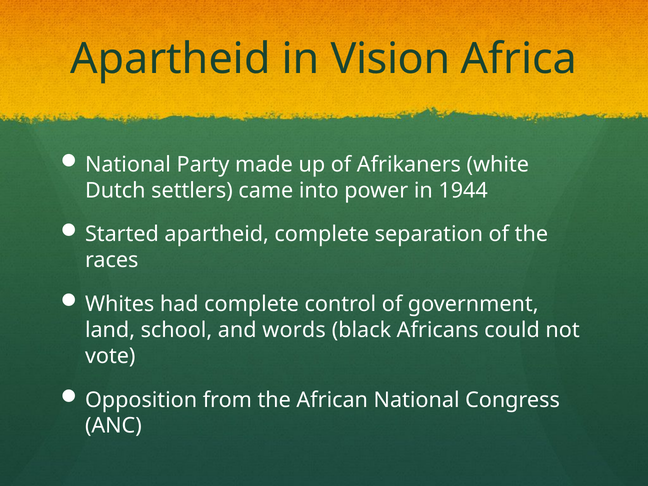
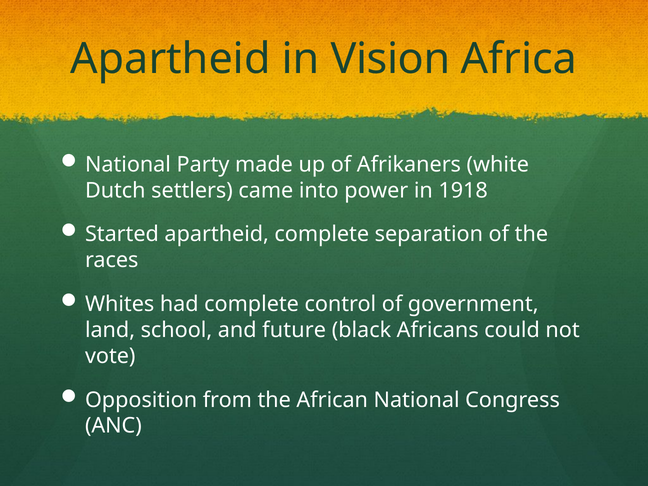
1944: 1944 -> 1918
words: words -> future
